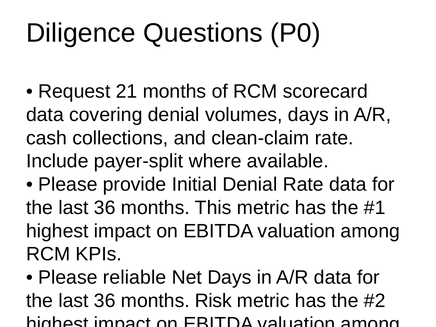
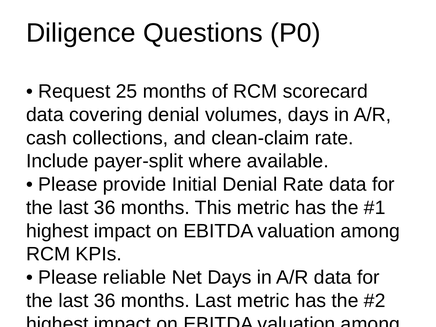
21: 21 -> 25
months Risk: Risk -> Last
